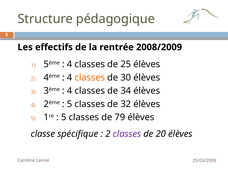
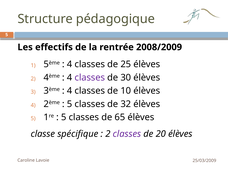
classes at (90, 77) colour: orange -> purple
34: 34 -> 10
79: 79 -> 65
